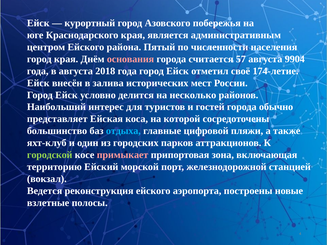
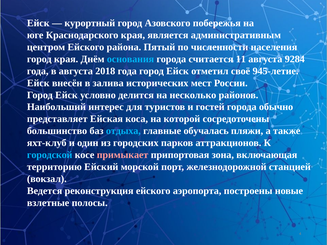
основания colour: pink -> light blue
57: 57 -> 11
9904: 9904 -> 9284
174-летие: 174-летие -> 945-летие
цифровой: цифровой -> обучалась
городской colour: light green -> light blue
